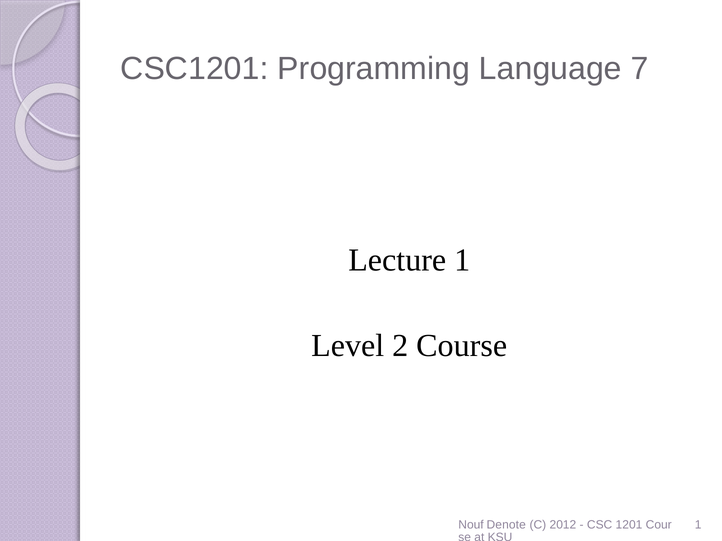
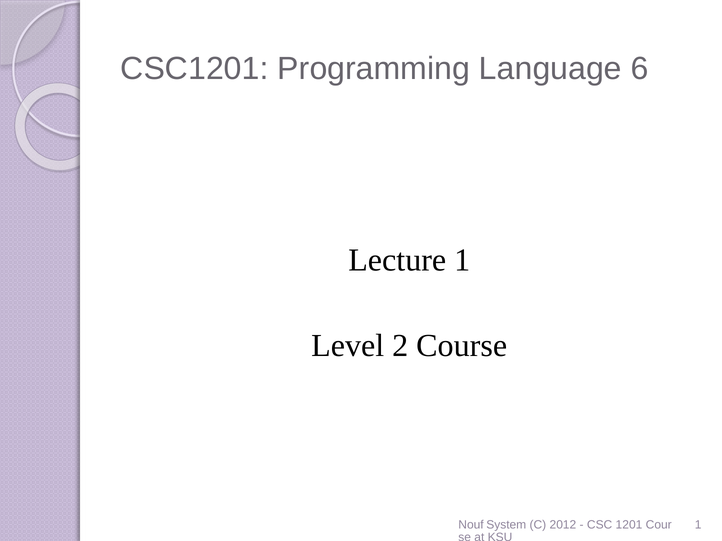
7: 7 -> 6
Denote: Denote -> System
